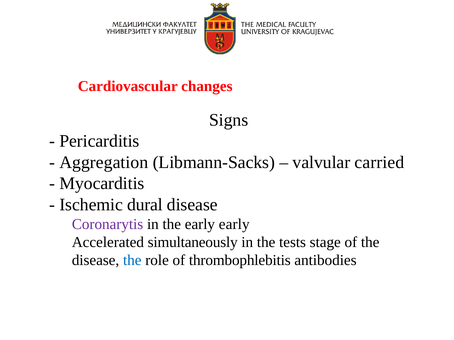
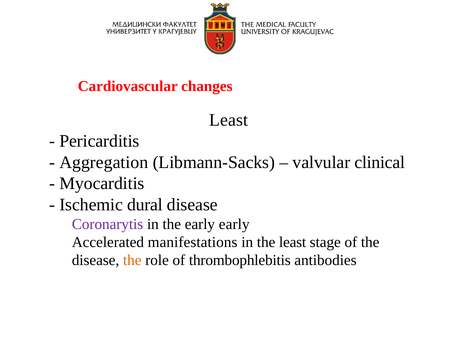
Signs at (229, 120): Signs -> Least
carried: carried -> clinical
simultaneously: simultaneously -> manifestations
the tests: tests -> least
the at (132, 261) colour: blue -> orange
